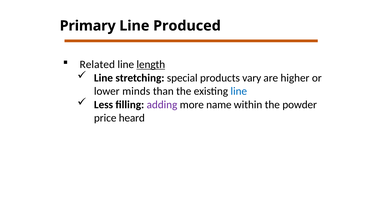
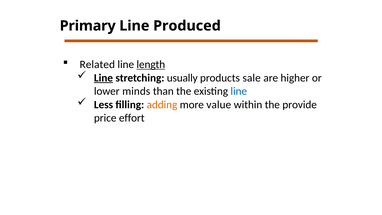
Line at (103, 78) underline: none -> present
special: special -> usually
vary: vary -> sale
adding colour: purple -> orange
name: name -> value
powder: powder -> provide
heard: heard -> effort
